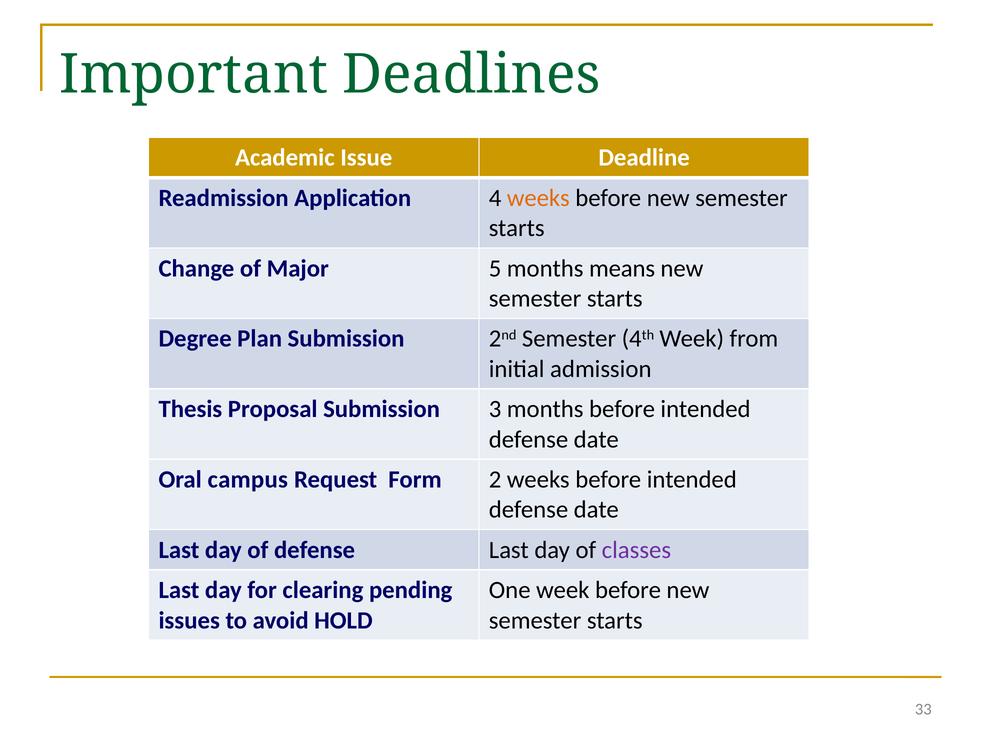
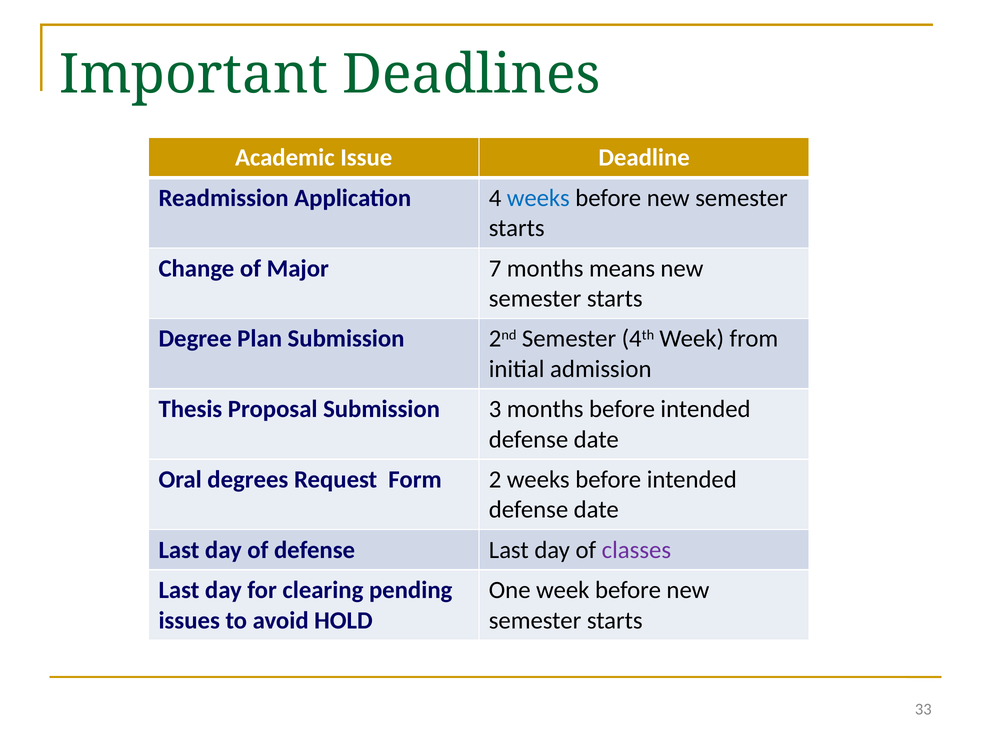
weeks at (538, 198) colour: orange -> blue
5: 5 -> 7
campus: campus -> degrees
